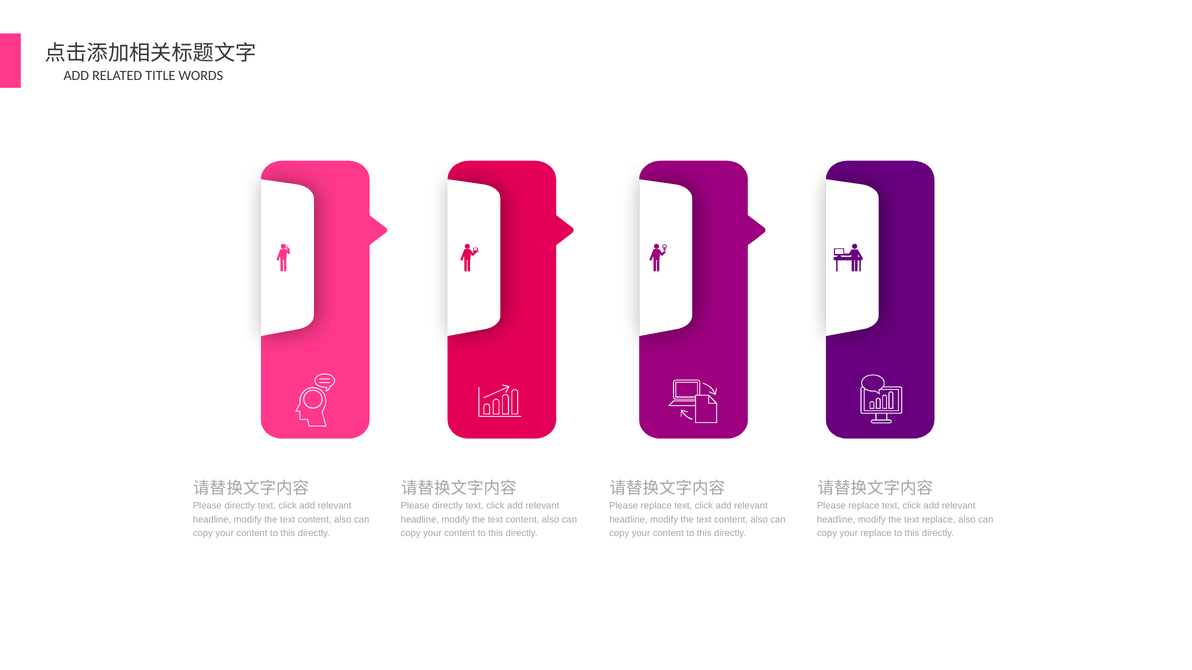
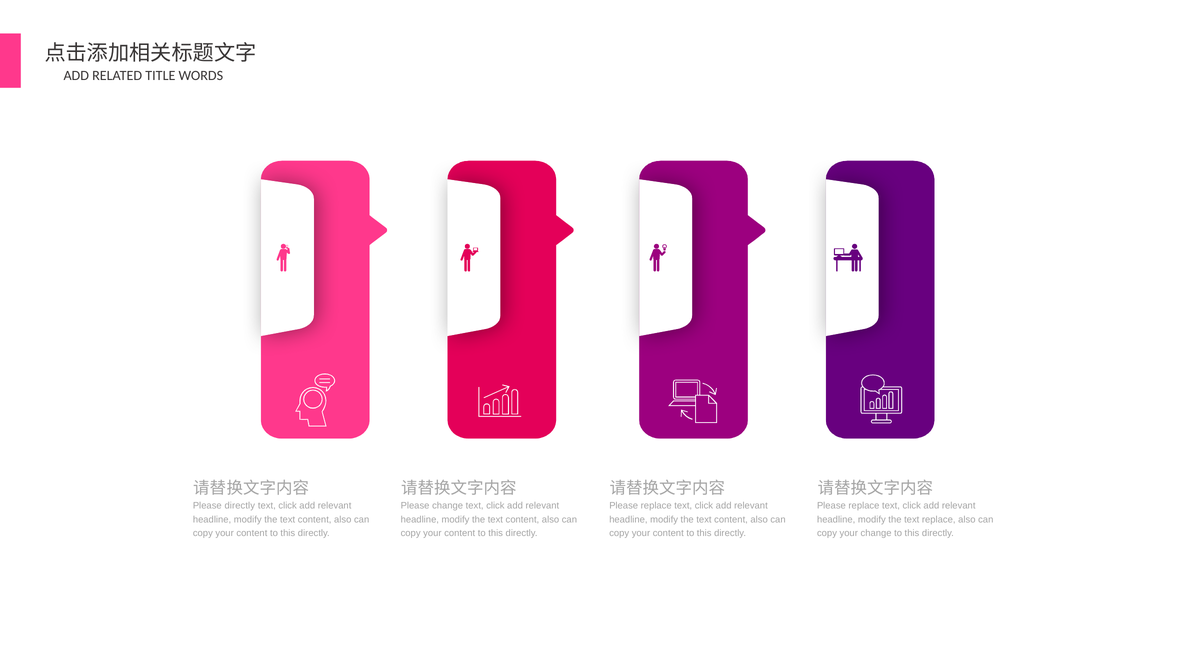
directly at (448, 506): directly -> change
your replace: replace -> change
